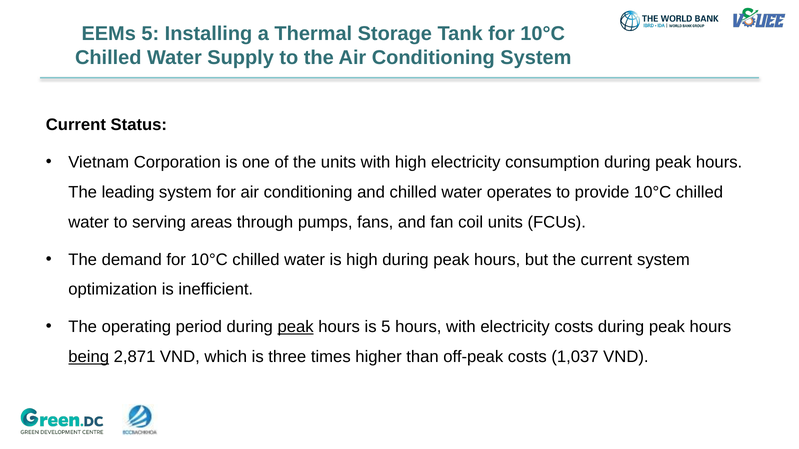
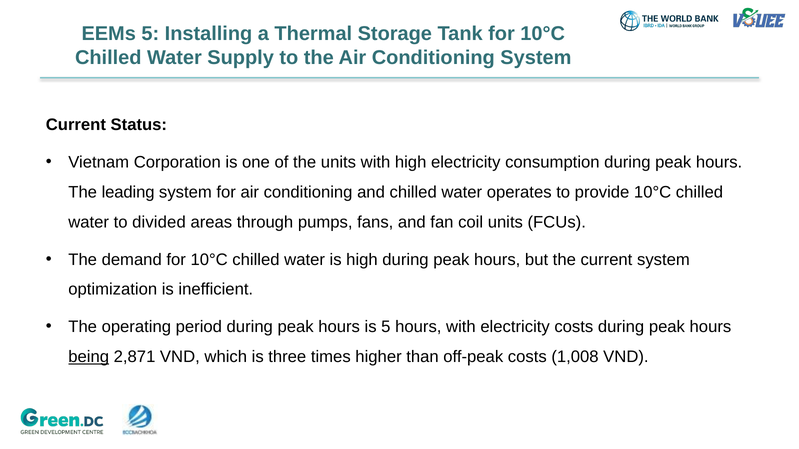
serving: serving -> divided
peak at (296, 327) underline: present -> none
1,037: 1,037 -> 1,008
